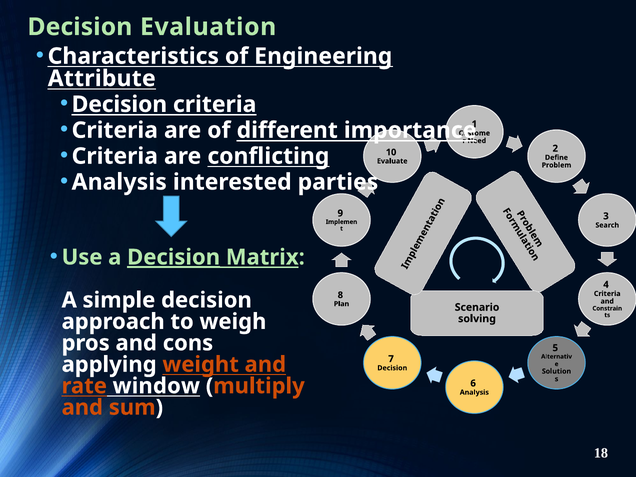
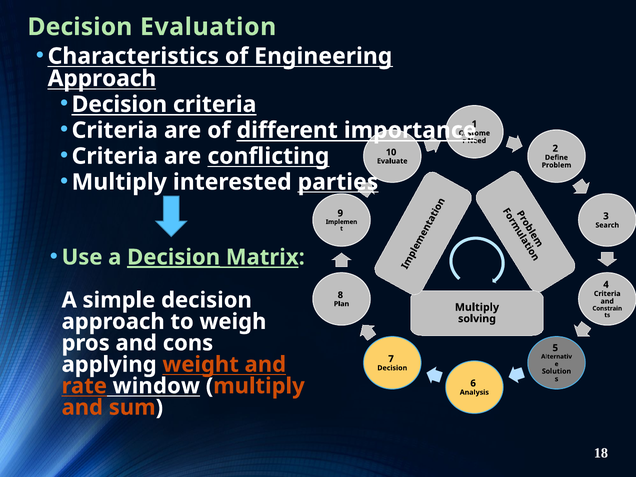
Attribute at (102, 79): Attribute -> Approach
Analysis at (119, 182): Analysis -> Multiply
parties underline: none -> present
Scenario at (477, 307): Scenario -> Multiply
